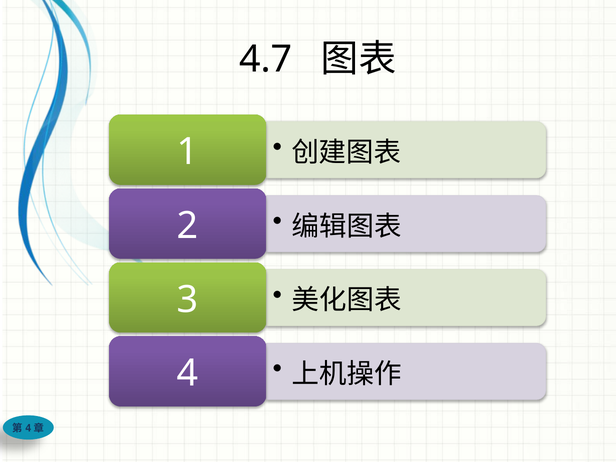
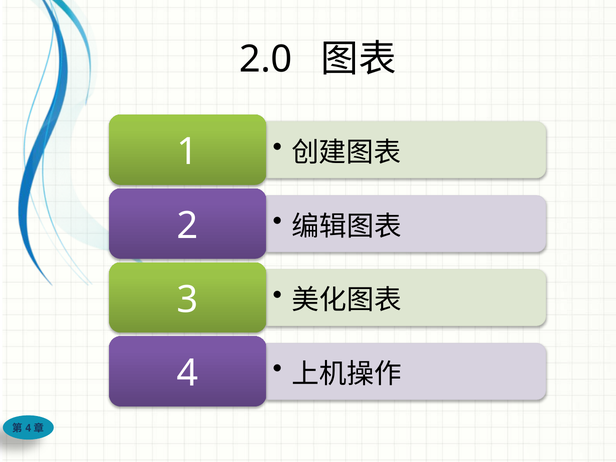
4.7: 4.7 -> 2.0
